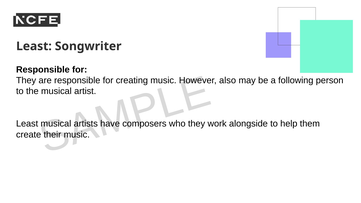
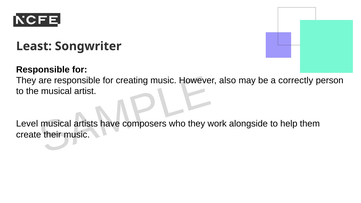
following: following -> correctly
Least at (27, 124): Least -> Level
